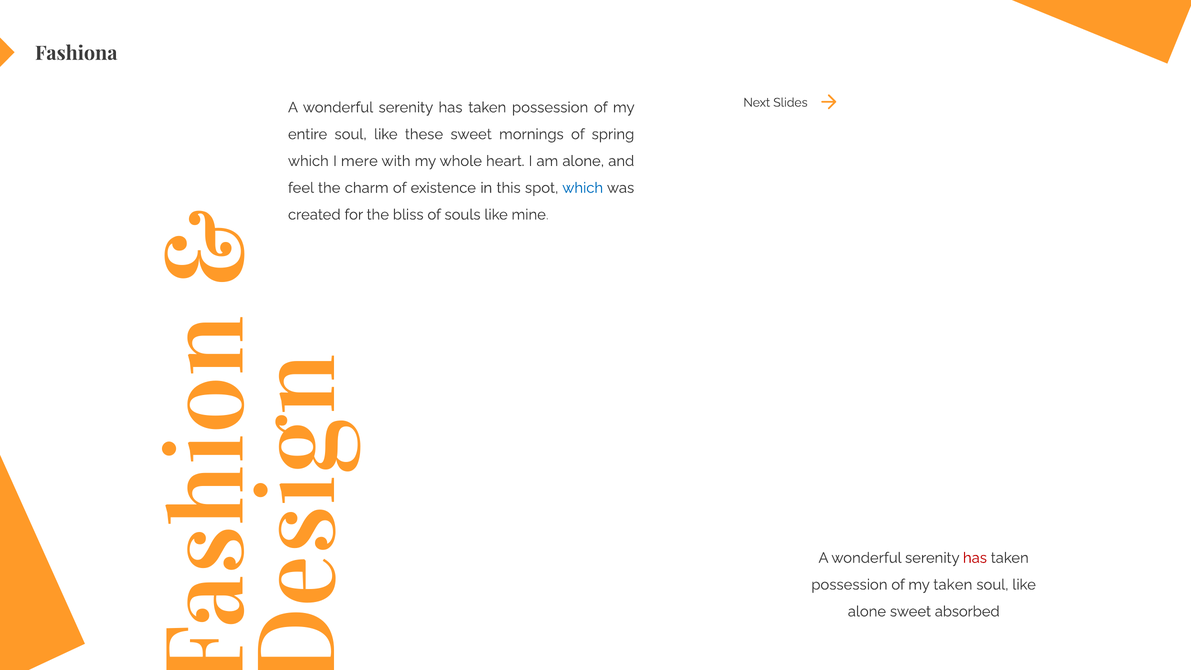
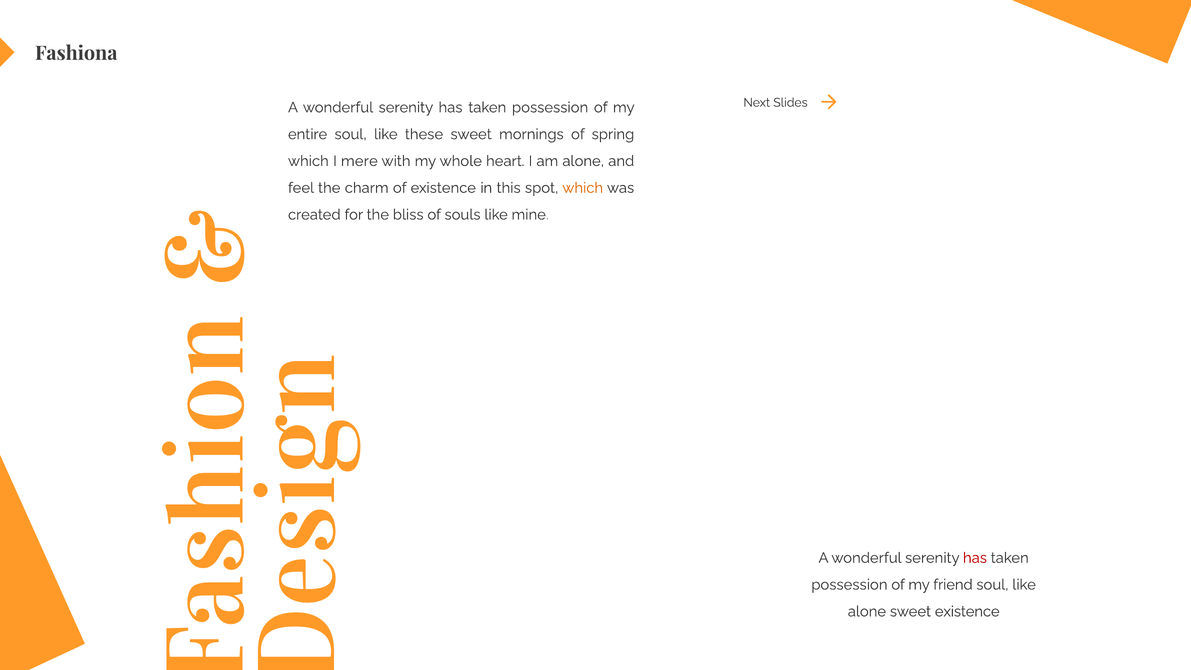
which at (583, 188) colour: blue -> orange
my taken: taken -> friend
sweet absorbed: absorbed -> existence
